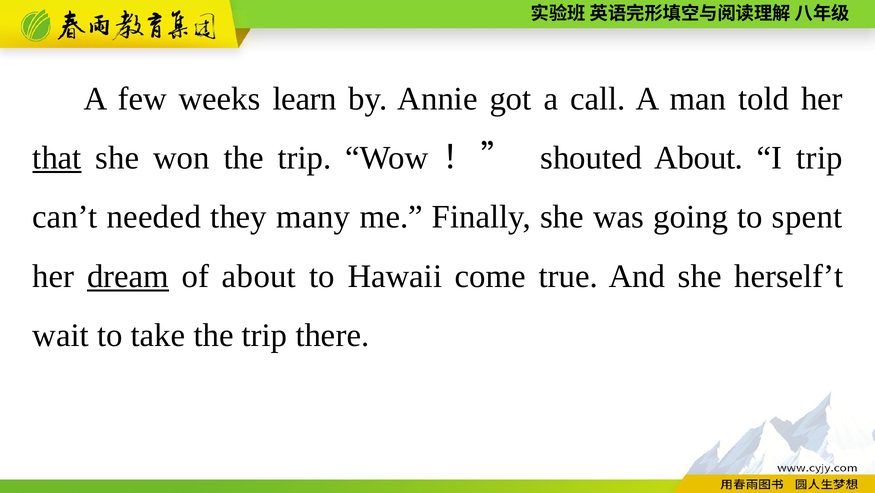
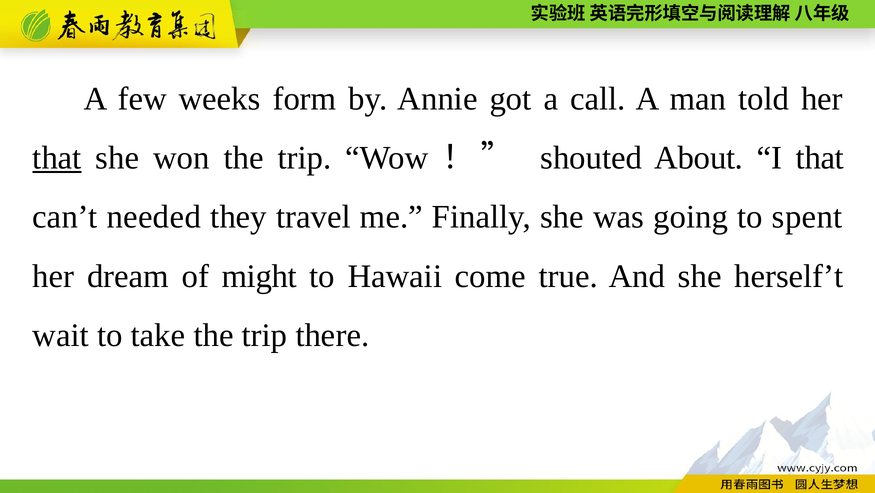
learn: learn -> form
I trip: trip -> that
many: many -> travel
dream underline: present -> none
of about: about -> might
